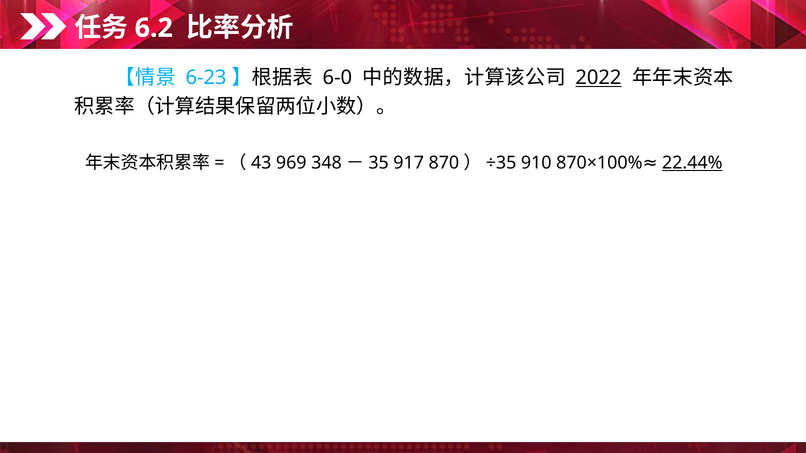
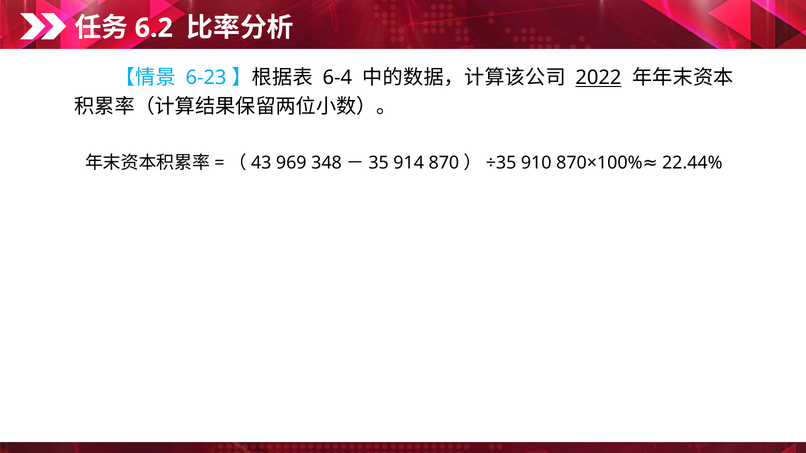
6-0: 6-0 -> 6-4
917: 917 -> 914
22.44% underline: present -> none
